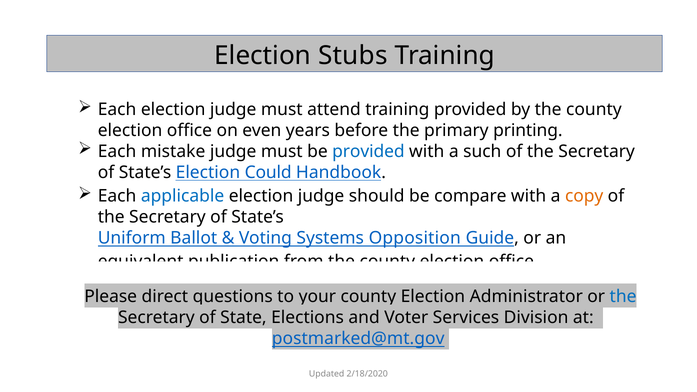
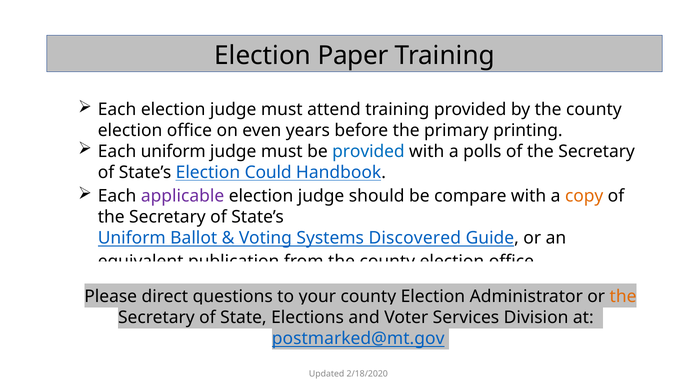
Stubs: Stubs -> Paper
Each mistake: mistake -> uniform
such: such -> polls
applicable colour: blue -> purple
Opposition: Opposition -> Discovered
the at (623, 297) colour: blue -> orange
